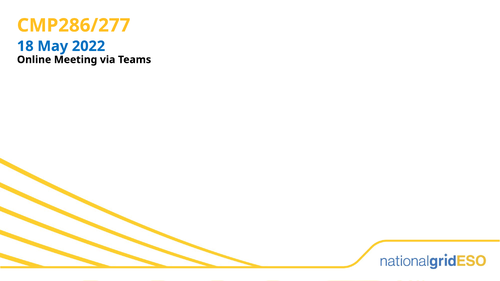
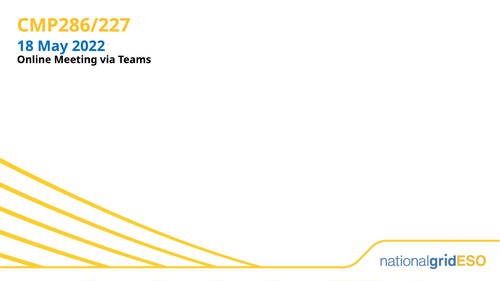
CMP286/277: CMP286/277 -> CMP286/227
